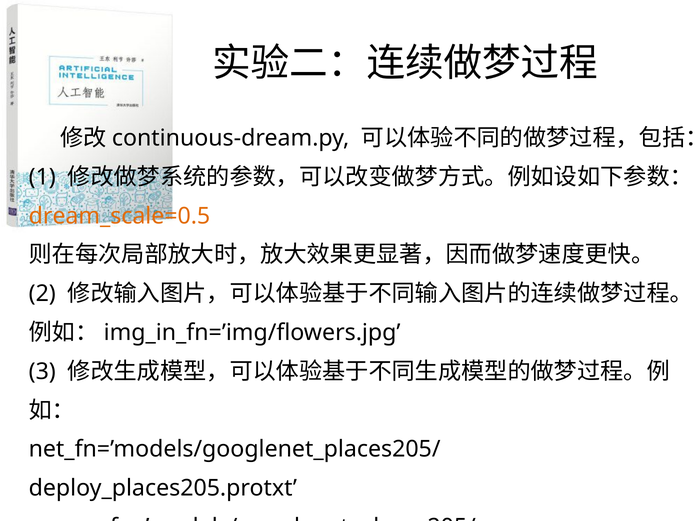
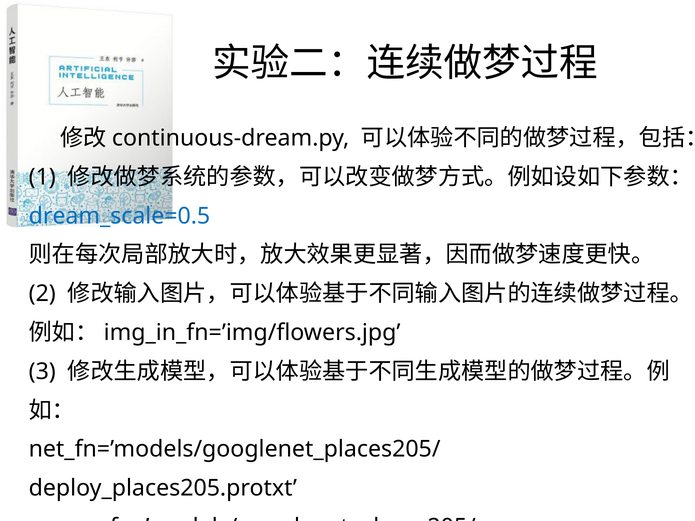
dream_scale=0.5 colour: orange -> blue
